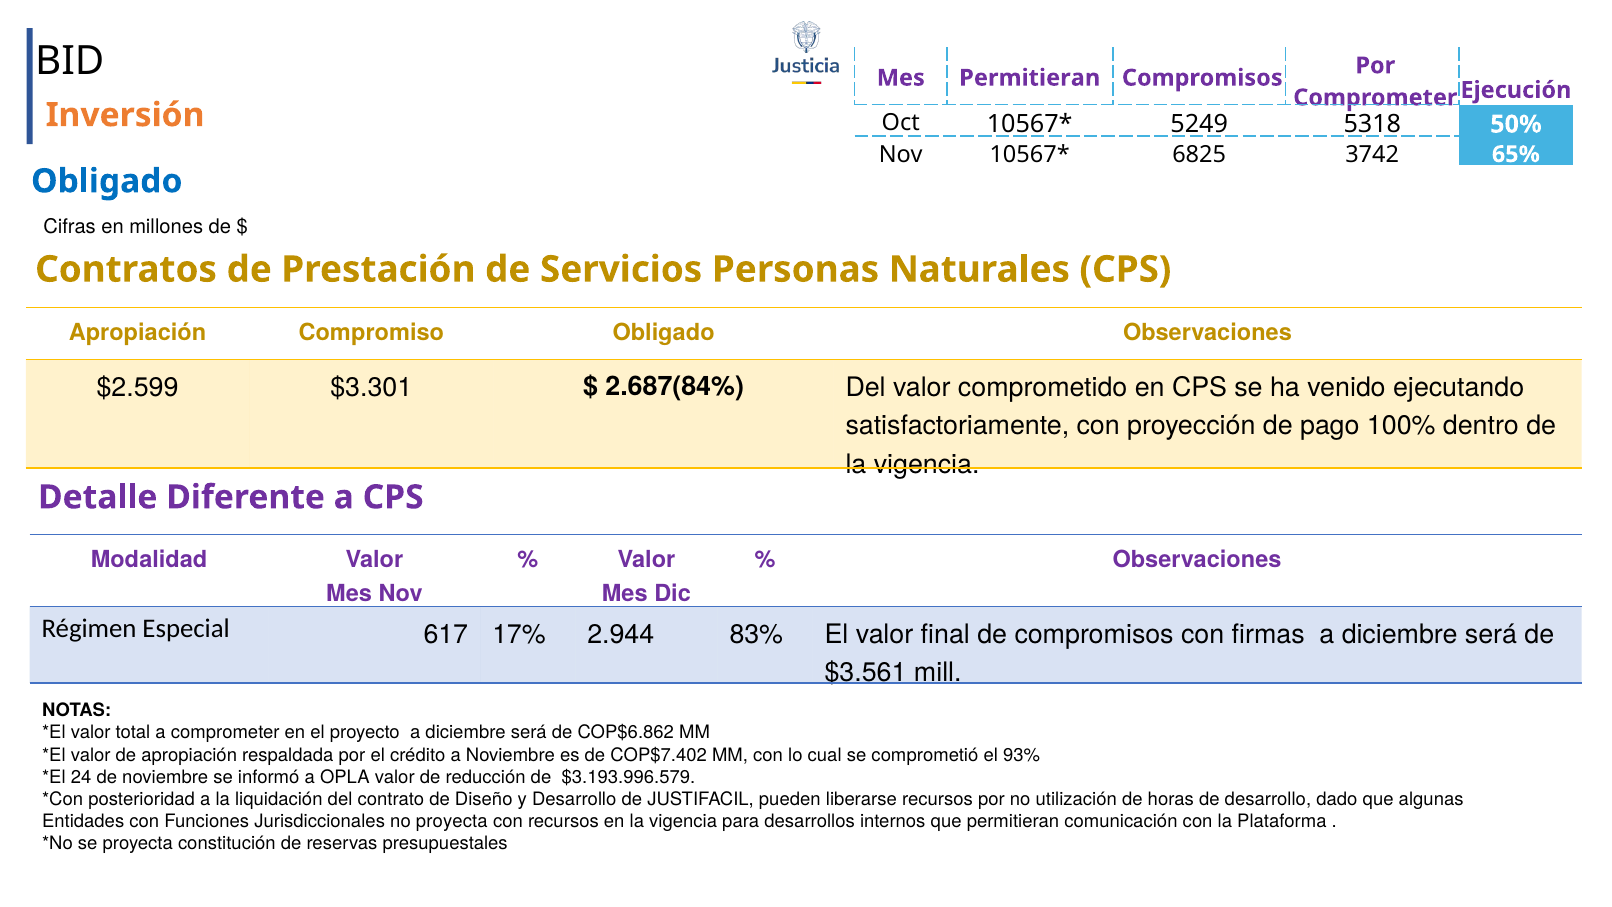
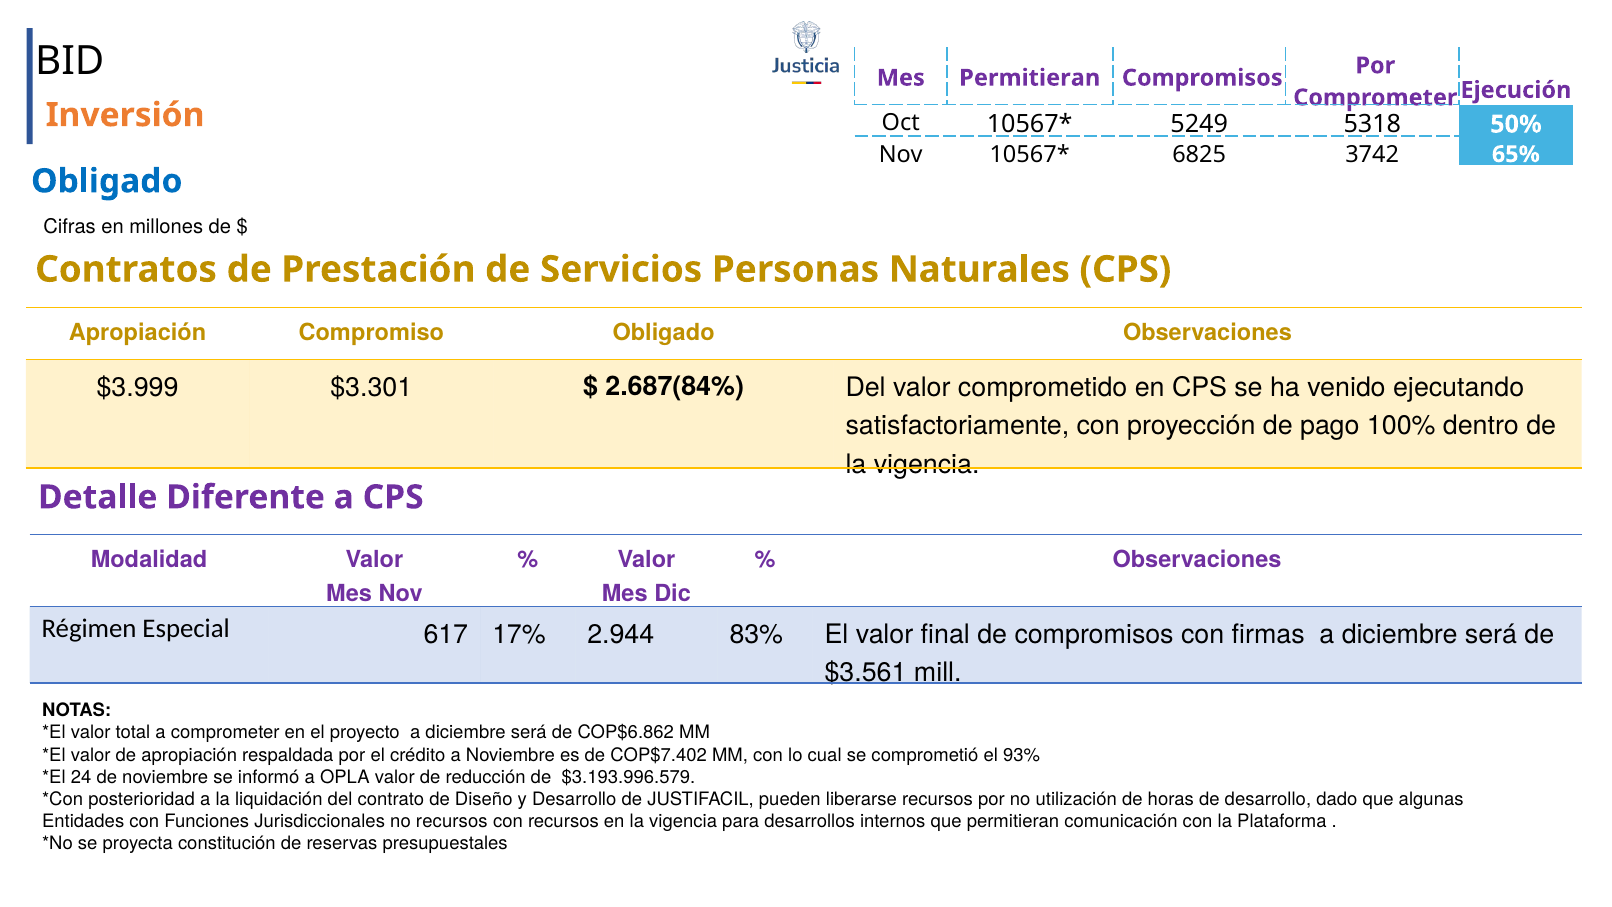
$2.599: $2.599 -> $3.999
no proyecta: proyecta -> recursos
